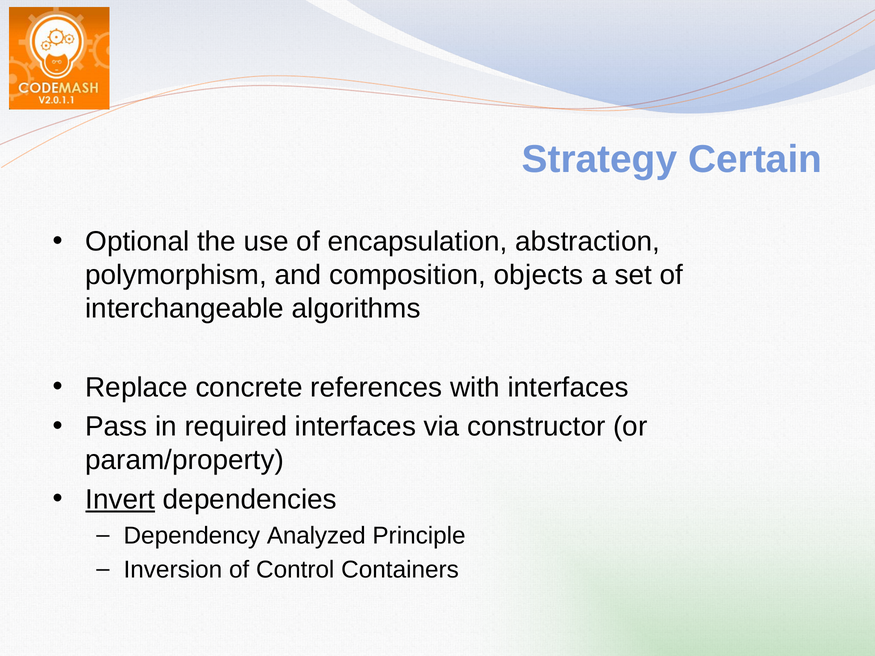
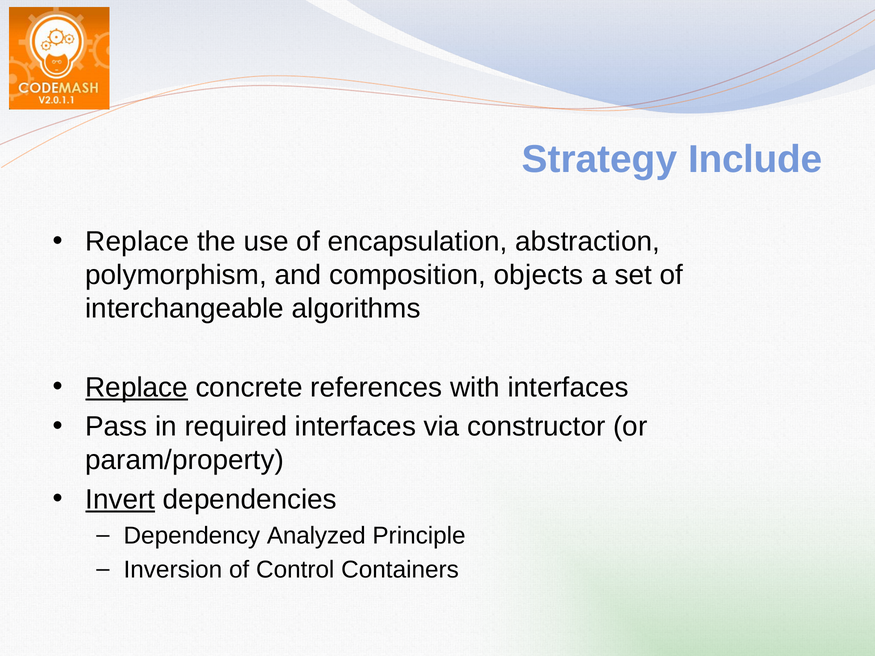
Certain: Certain -> Include
Optional at (137, 242): Optional -> Replace
Replace at (137, 388) underline: none -> present
